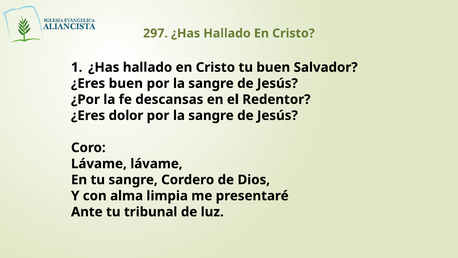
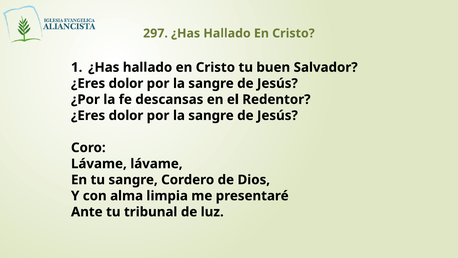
buen at (126, 83): buen -> dolor
